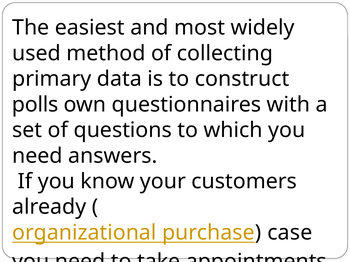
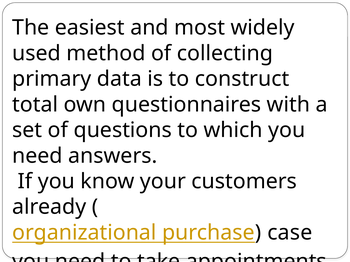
polls: polls -> total
